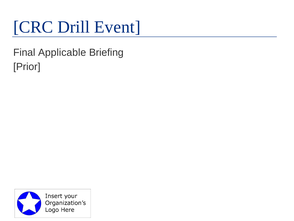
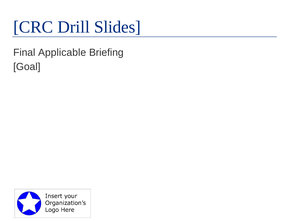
Event: Event -> Slides
Prior: Prior -> Goal
